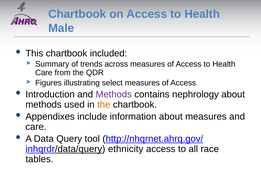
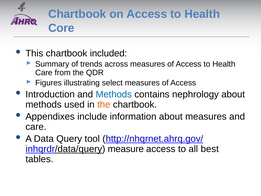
Male: Male -> Core
Methods at (114, 94) colour: purple -> blue
ethnicity: ethnicity -> measure
race: race -> best
